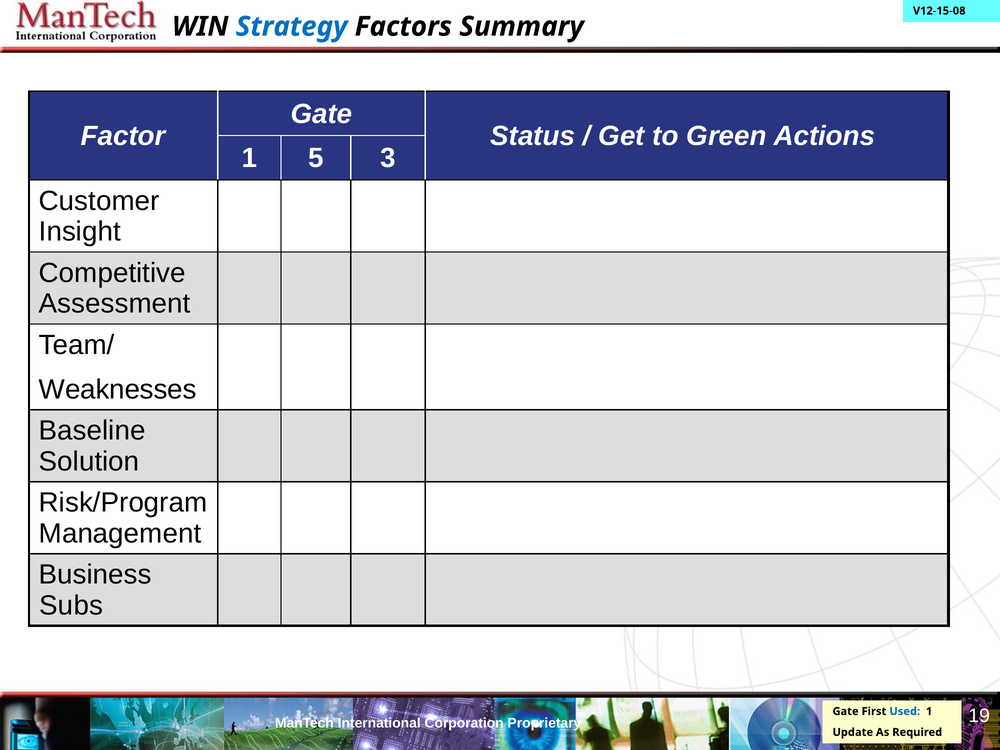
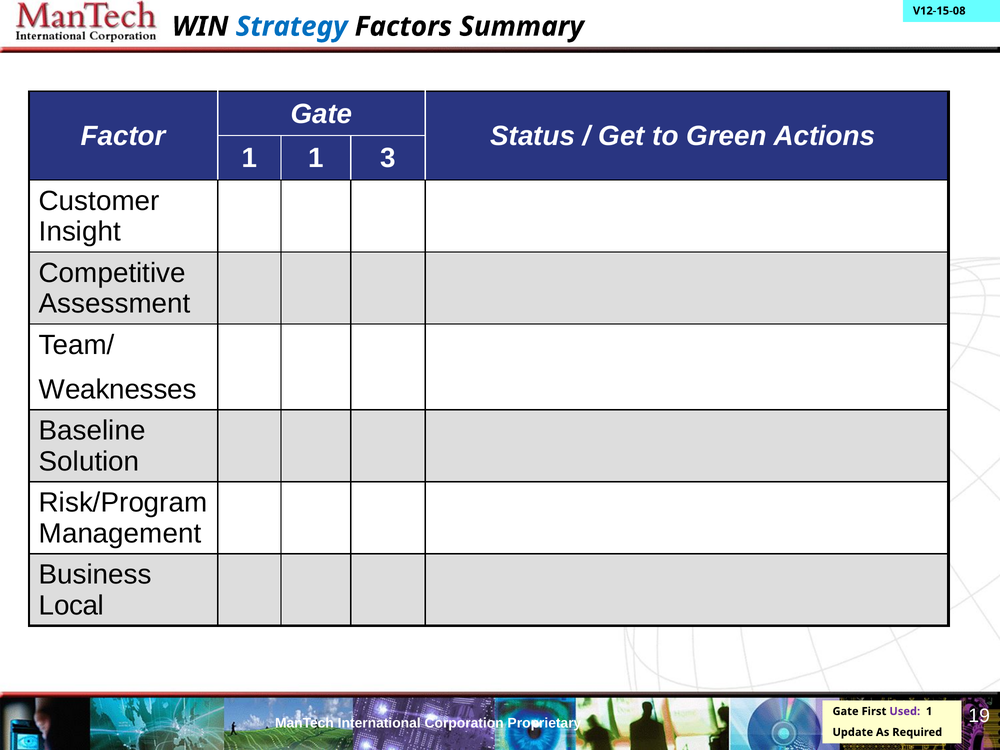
1 5: 5 -> 1
Subs: Subs -> Local
Used colour: blue -> purple
